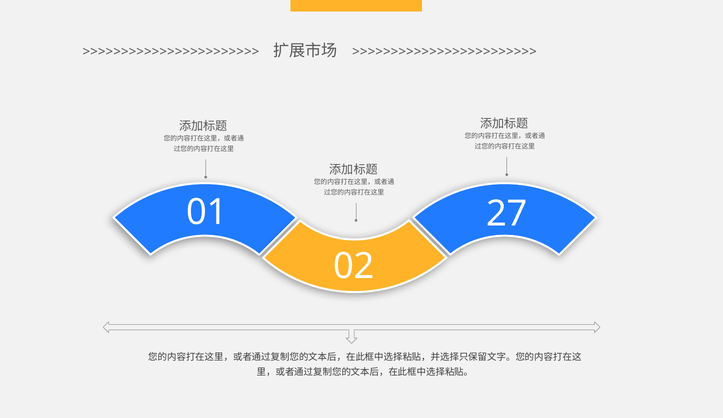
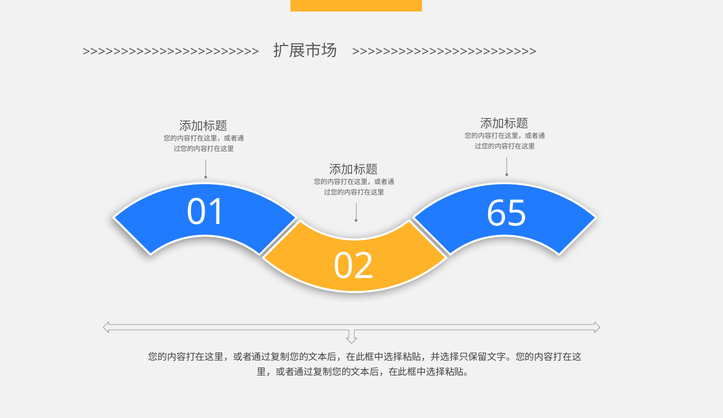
27: 27 -> 65
